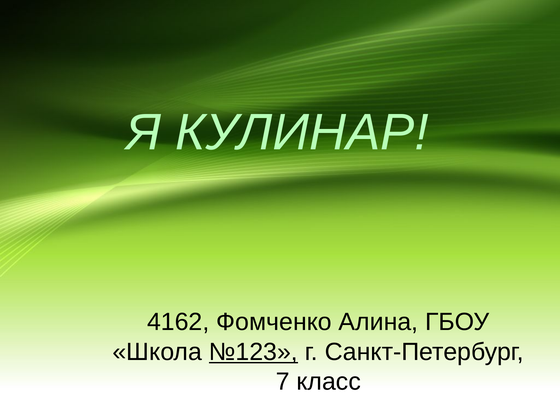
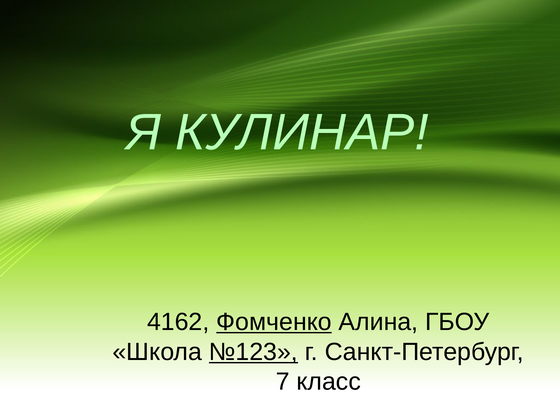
Фомченко underline: none -> present
